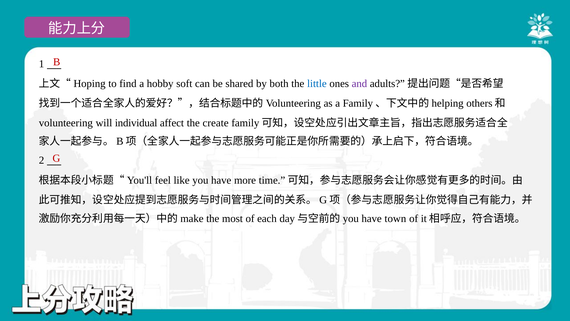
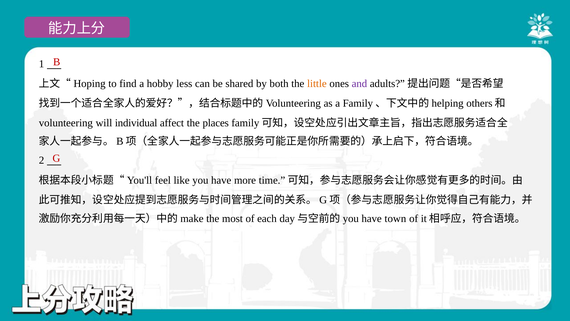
soft: soft -> less
little colour: blue -> orange
create: create -> places
